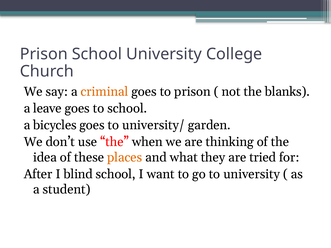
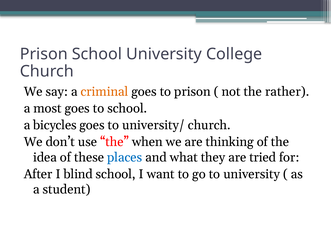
blanks: blanks -> rather
leave: leave -> most
university/ garden: garden -> church
places colour: orange -> blue
